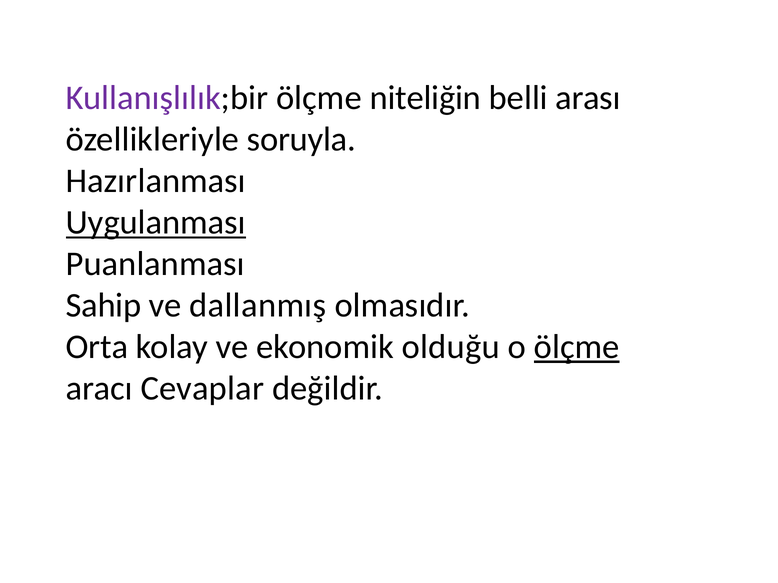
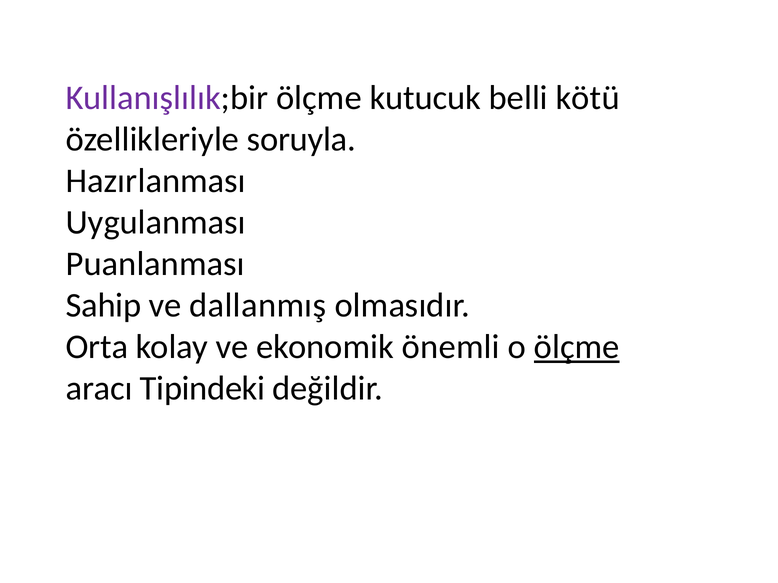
niteliğin: niteliğin -> kutucuk
arası: arası -> kötü
Uygulanması underline: present -> none
olduğu: olduğu -> önemli
Cevaplar: Cevaplar -> Tipindeki
